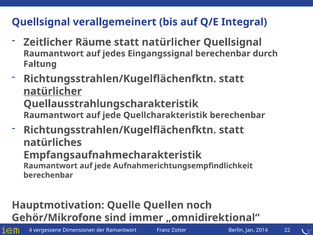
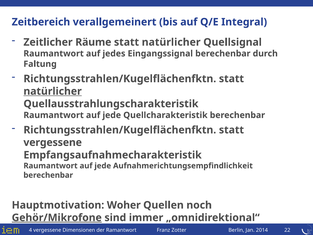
Quellsignal at (41, 22): Quellsignal -> Zeitbereich
natürliches at (53, 142): natürliches -> vergessene
Quelle: Quelle -> Woher
Gehör/Mikrofone underline: none -> present
